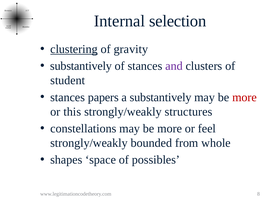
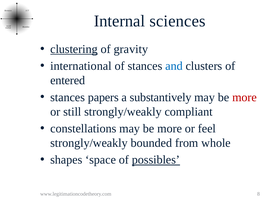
selection: selection -> sciences
substantively at (81, 66): substantively -> international
and colour: purple -> blue
student: student -> entered
this: this -> still
structures: structures -> compliant
possibles underline: none -> present
